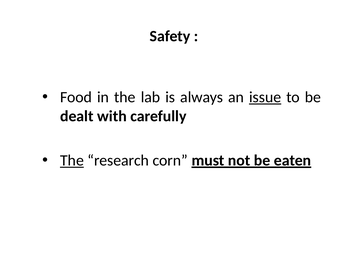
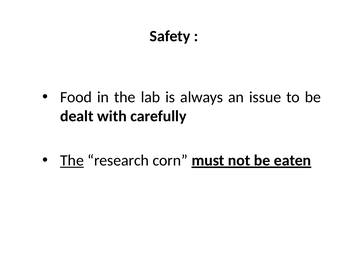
issue underline: present -> none
